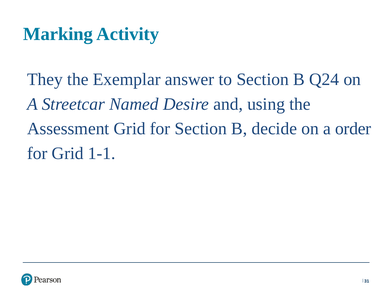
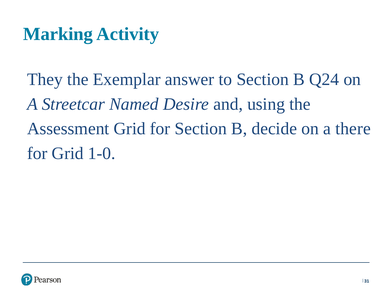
order: order -> there
1-1: 1-1 -> 1-0
